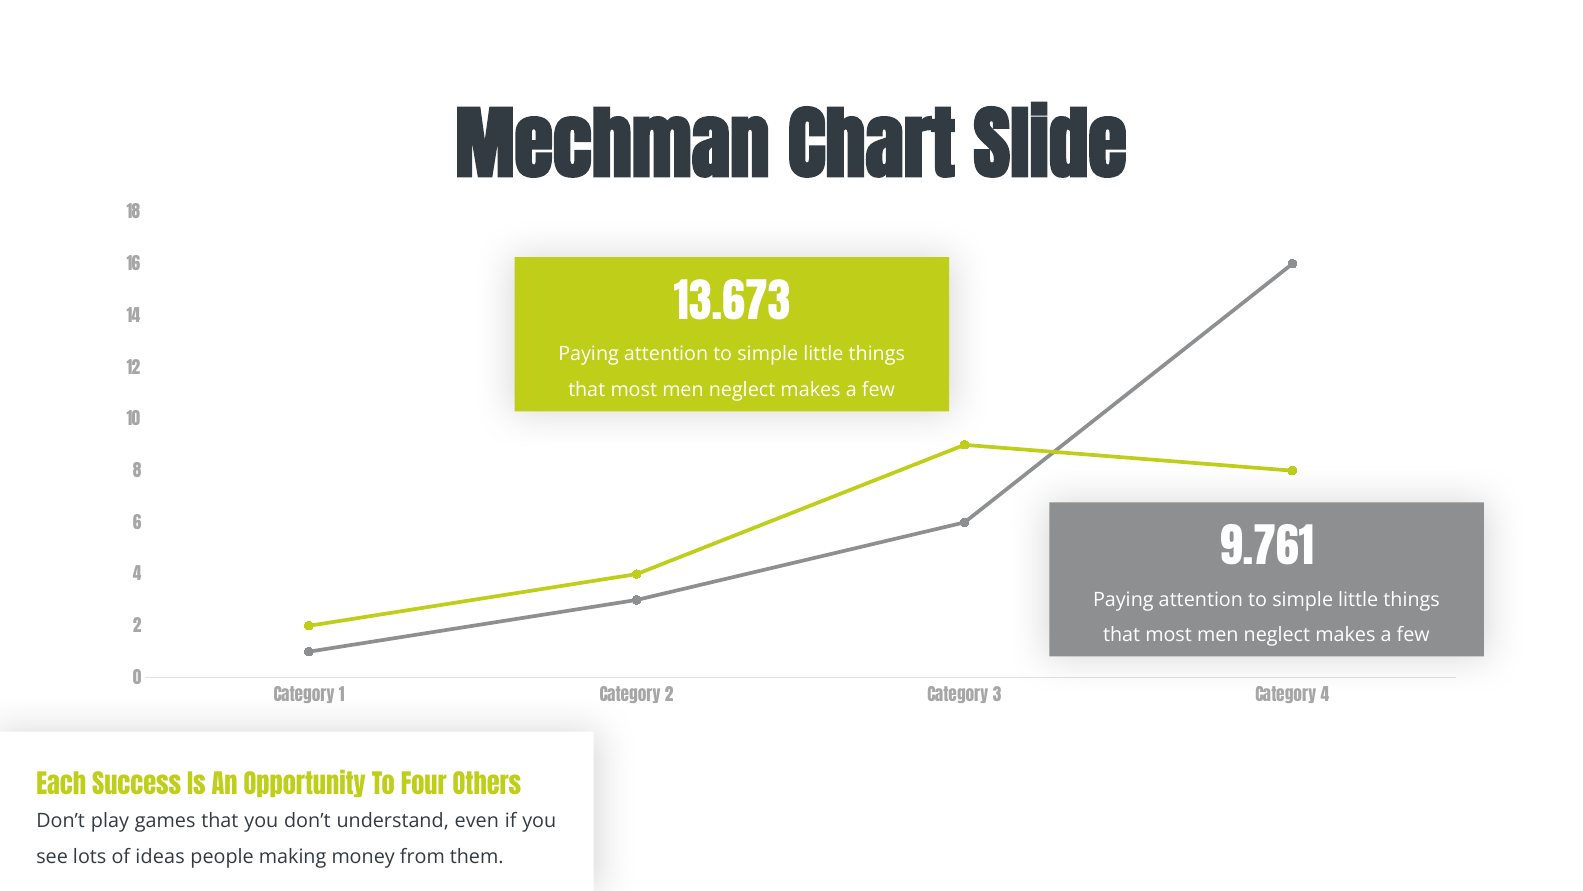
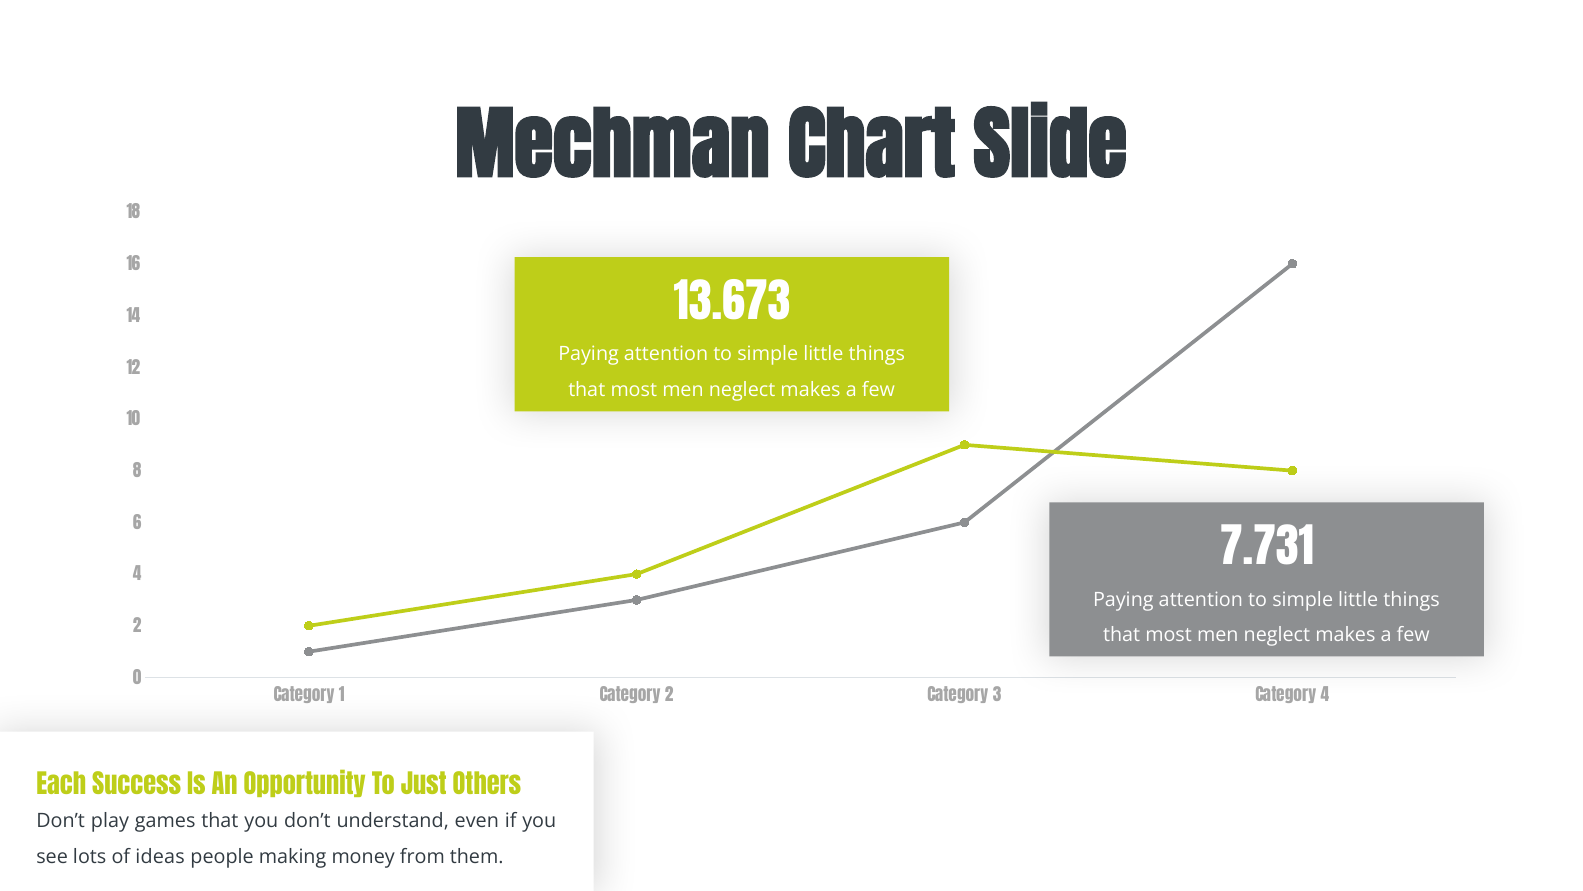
9.761: 9.761 -> 7.731
Four: Four -> Just
